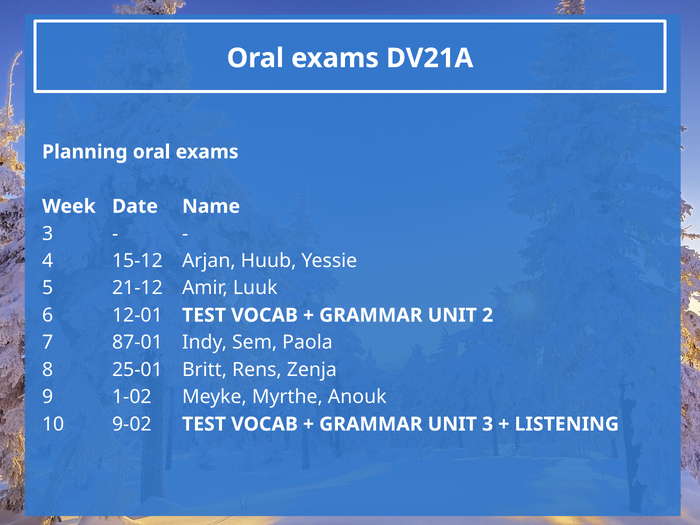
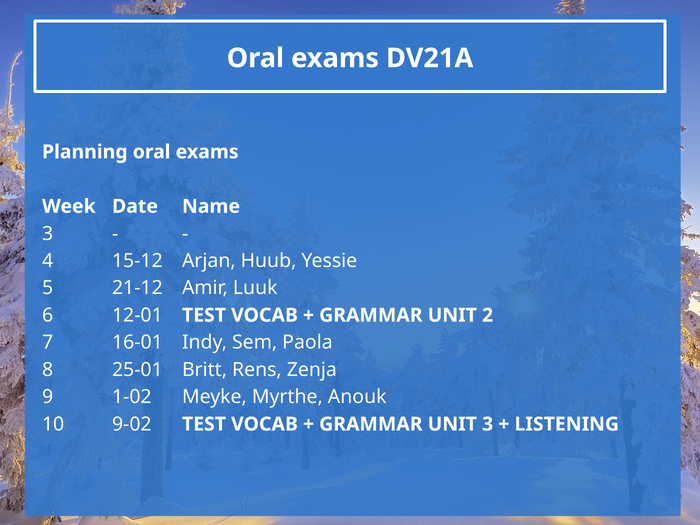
87-01: 87-01 -> 16-01
